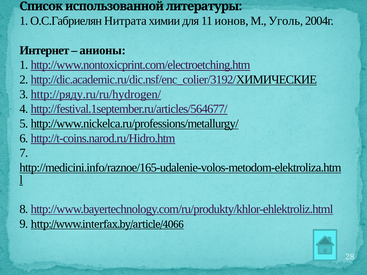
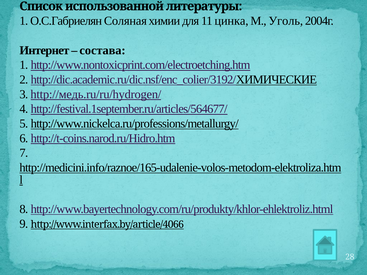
Нитрата: Нитрата -> Соляная
ионов: ионов -> цинка
анионы: анионы -> состава
http://ряду.ru/ru/hydrogen/: http://ряду.ru/ru/hydrogen/ -> http://медь.ru/ru/hydrogen/
